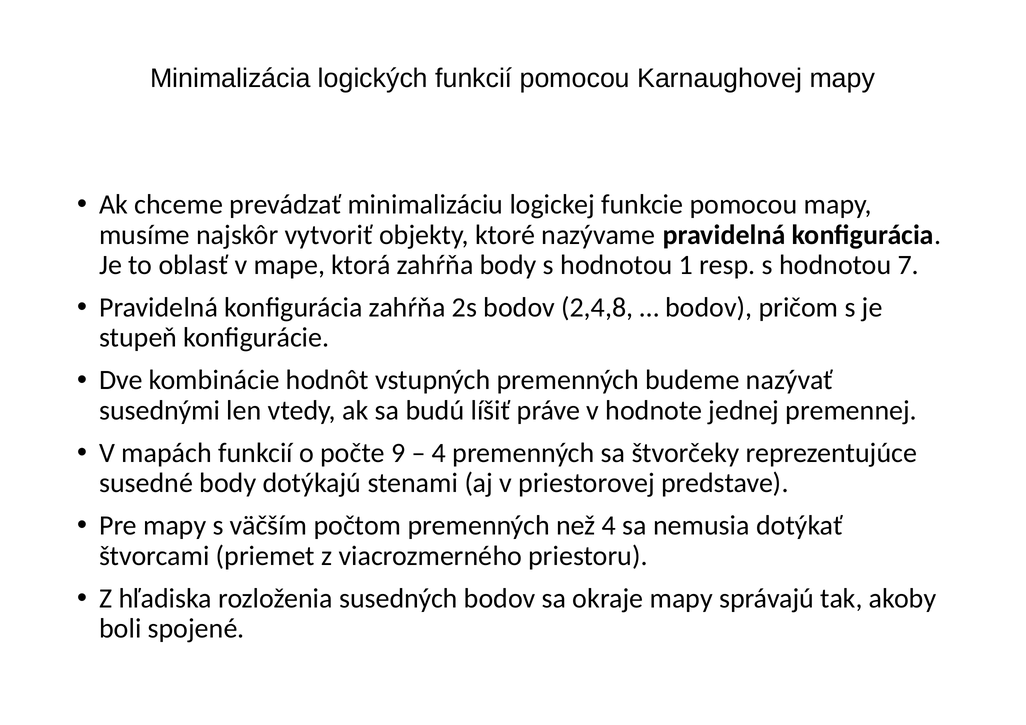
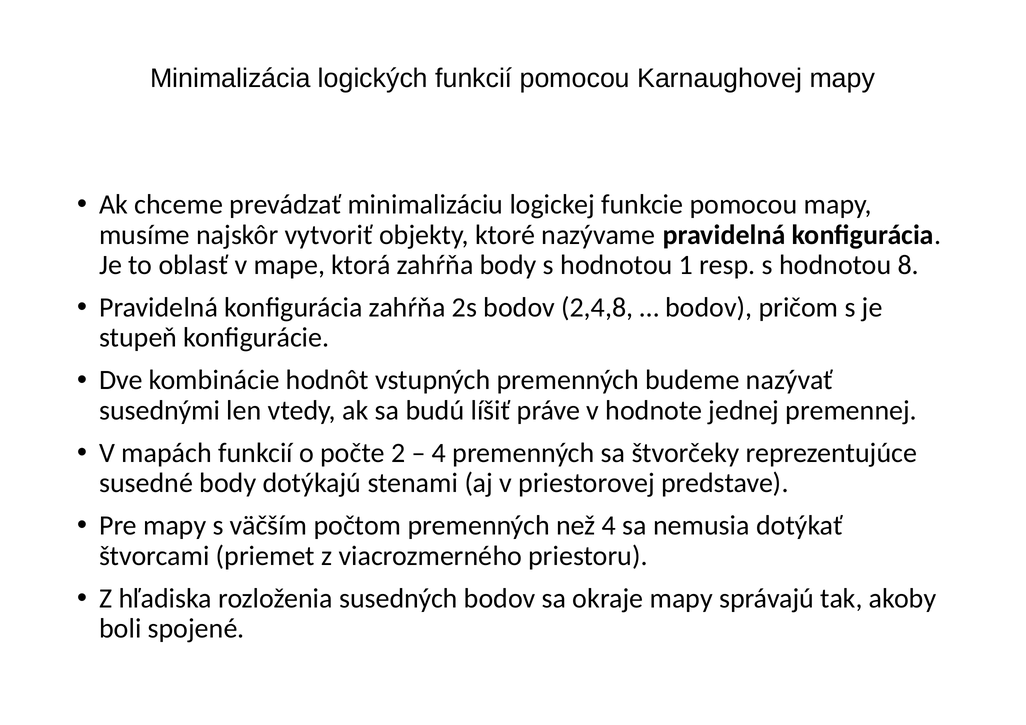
7: 7 -> 8
9: 9 -> 2
